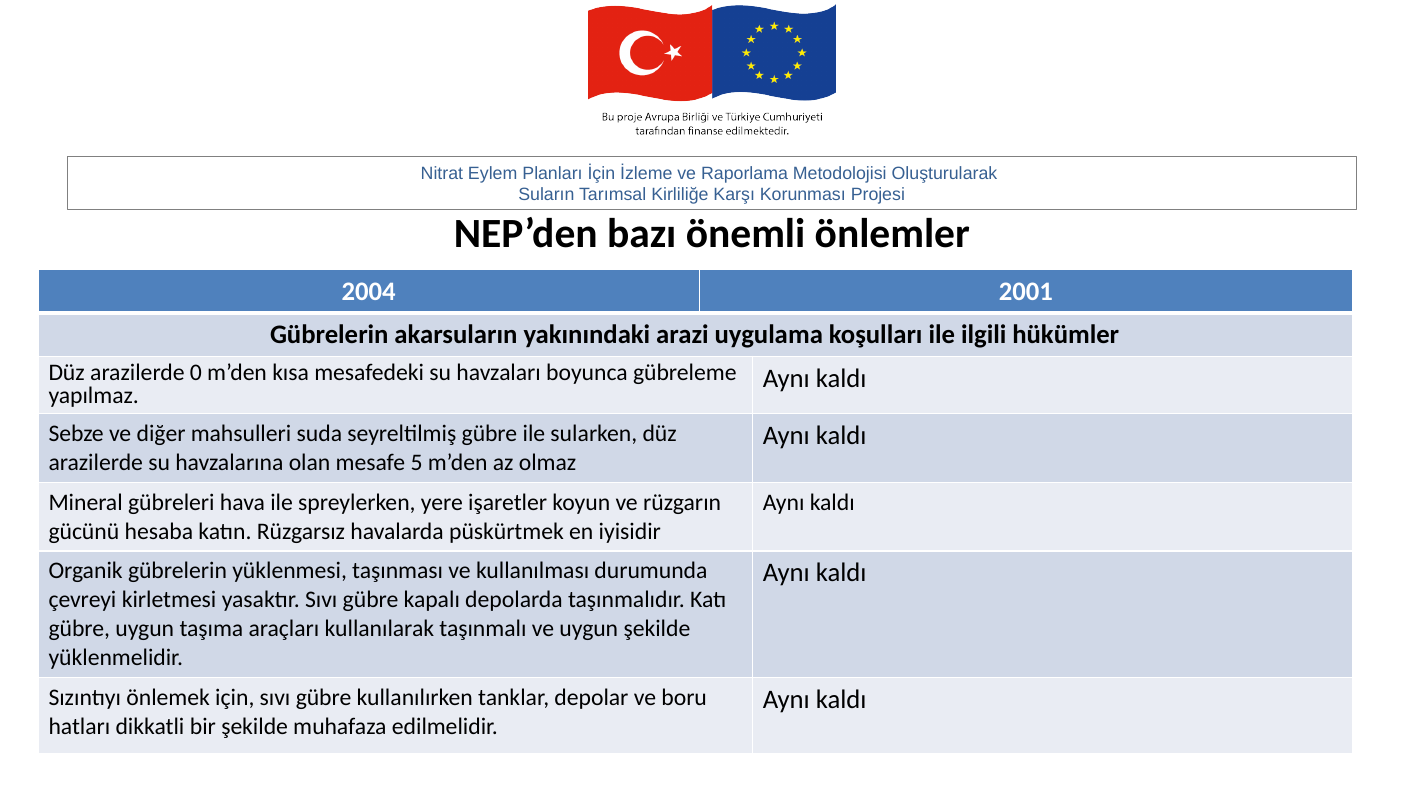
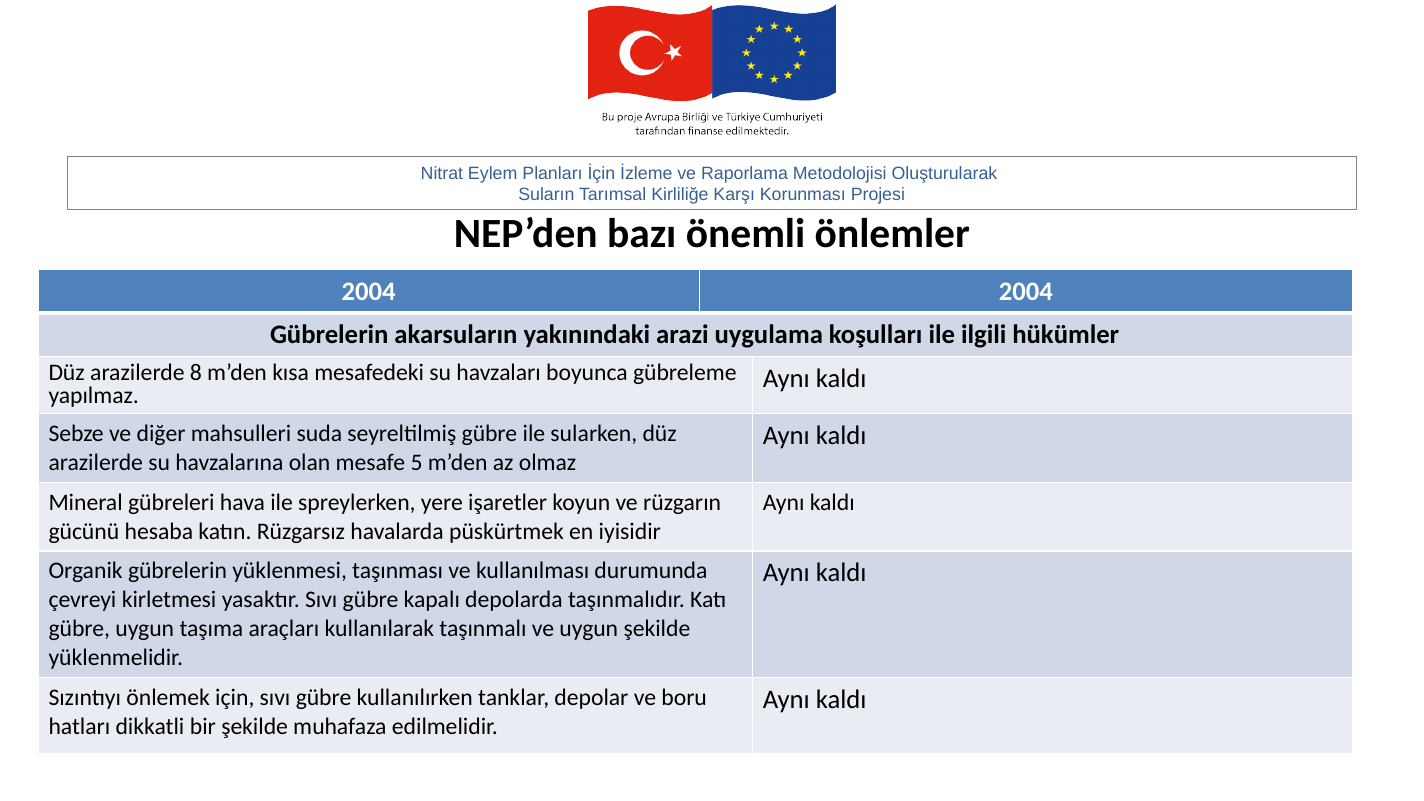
2004 2001: 2001 -> 2004
0: 0 -> 8
